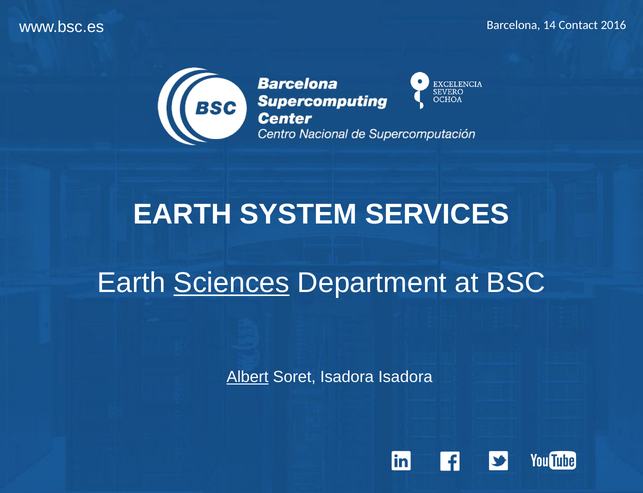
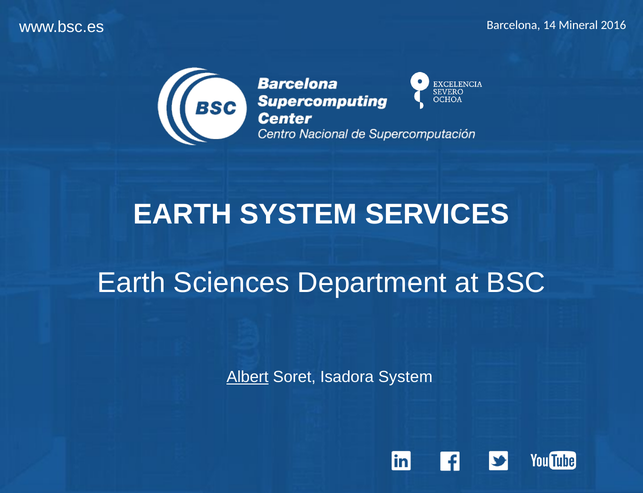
Contact: Contact -> Mineral
Sciences underline: present -> none
Isadora Isadora: Isadora -> System
